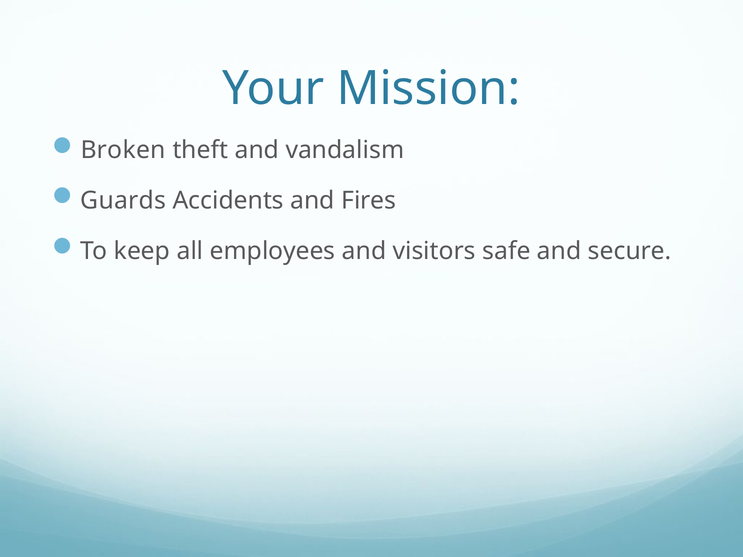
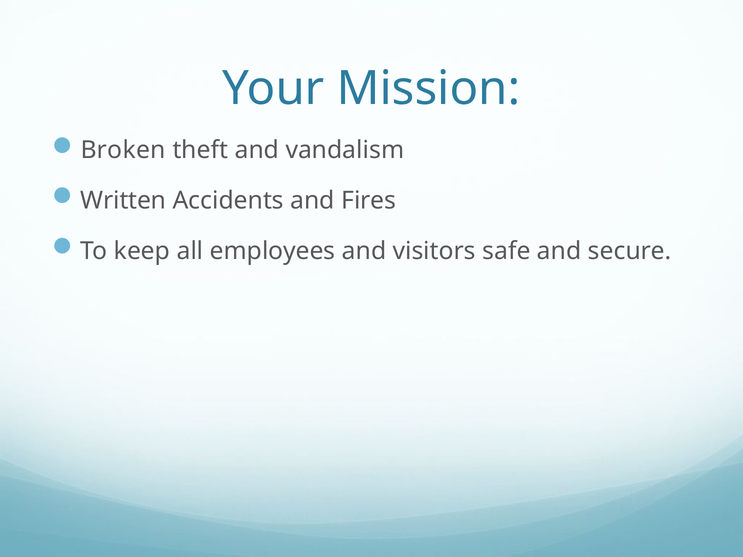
Guards: Guards -> Written
